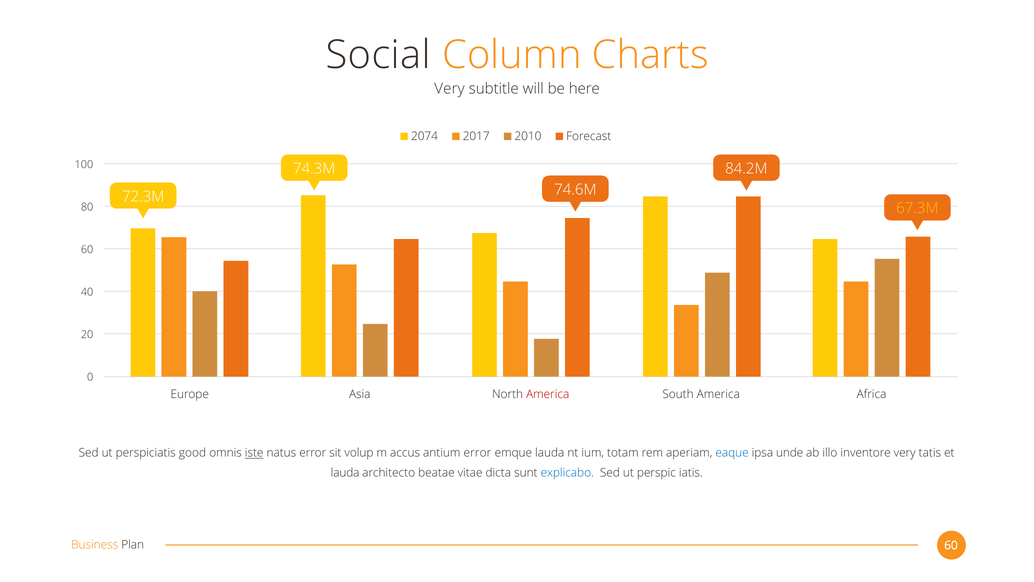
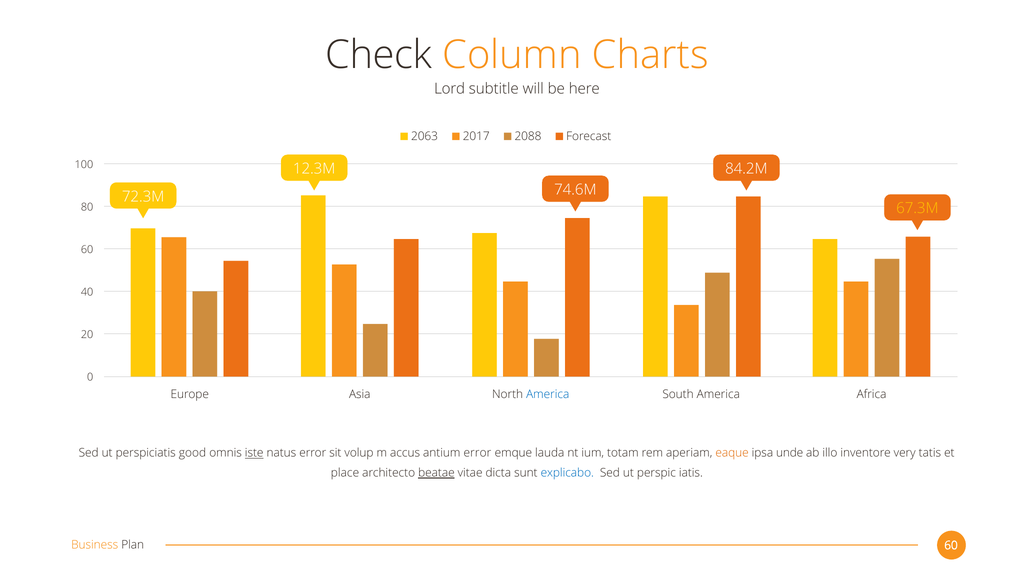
Social: Social -> Check
Very at (449, 89): Very -> Lord
2074: 2074 -> 2063
2010: 2010 -> 2088
74.3M: 74.3M -> 12.3M
America at (548, 394) colour: red -> blue
eaque colour: blue -> orange
lauda at (345, 473): lauda -> place
beatae underline: none -> present
